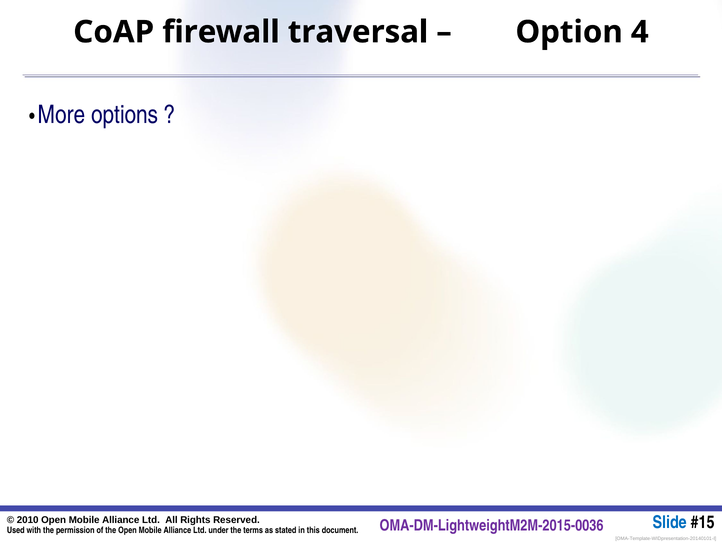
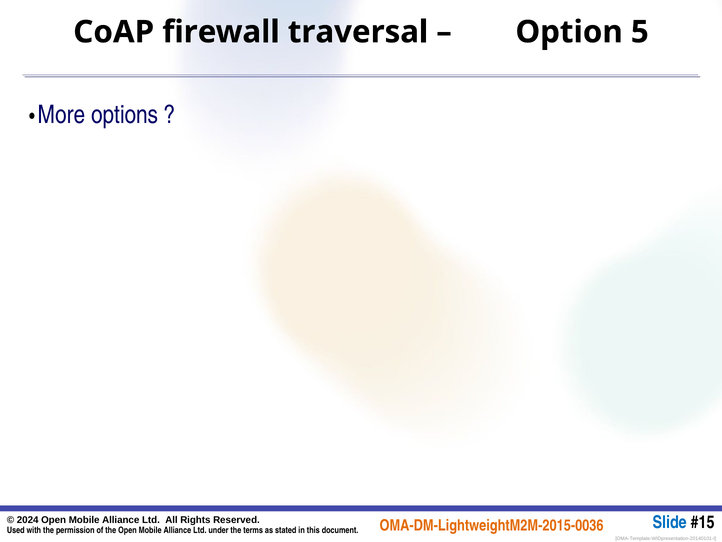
4: 4 -> 5
2010: 2010 -> 2024
OMA-DM-LightweightM2M-2015-0036 colour: purple -> orange
